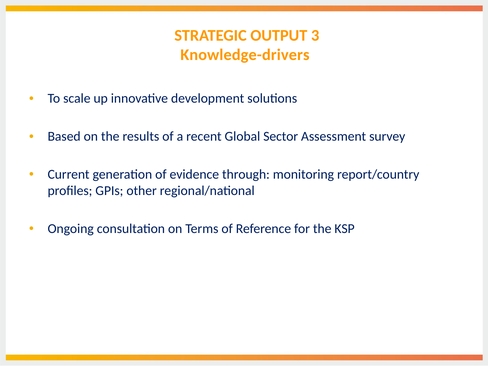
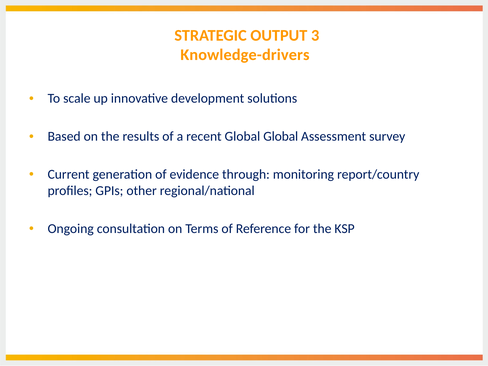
Global Sector: Sector -> Global
